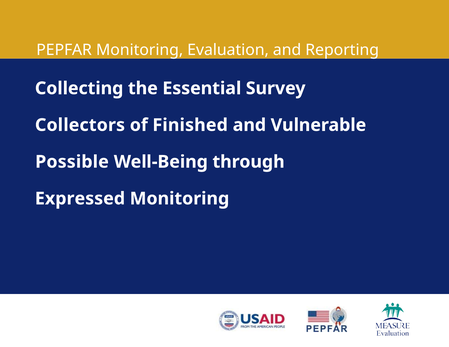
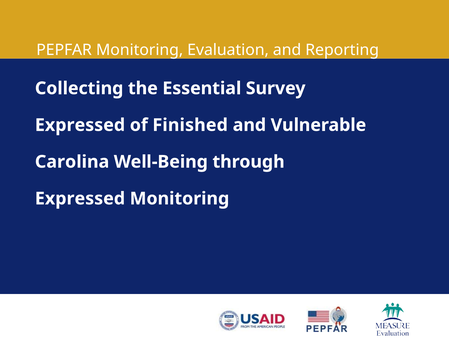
Collectors at (80, 125): Collectors -> Expressed
Possible: Possible -> Carolina
